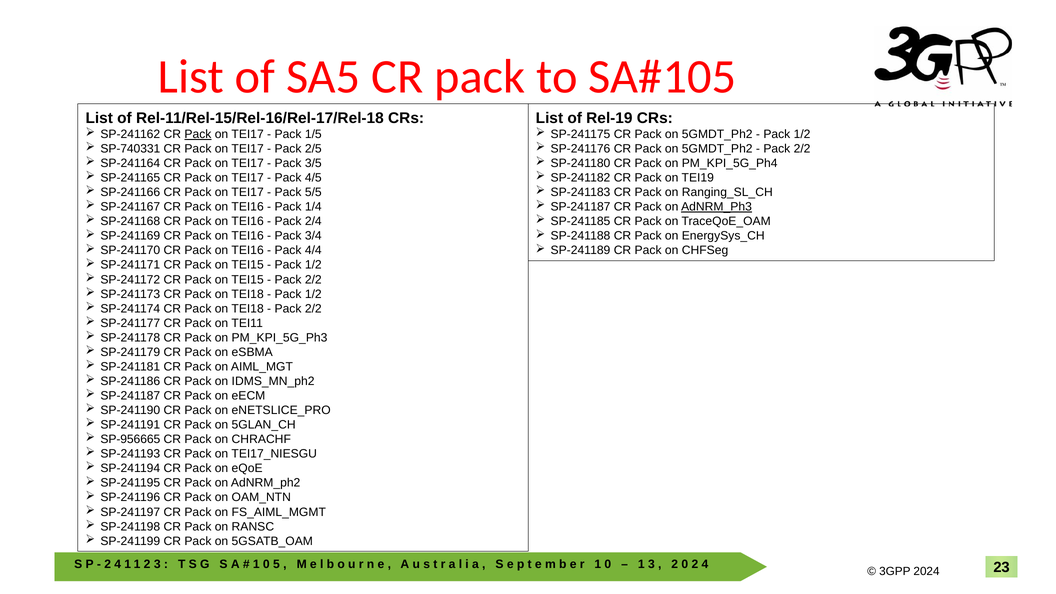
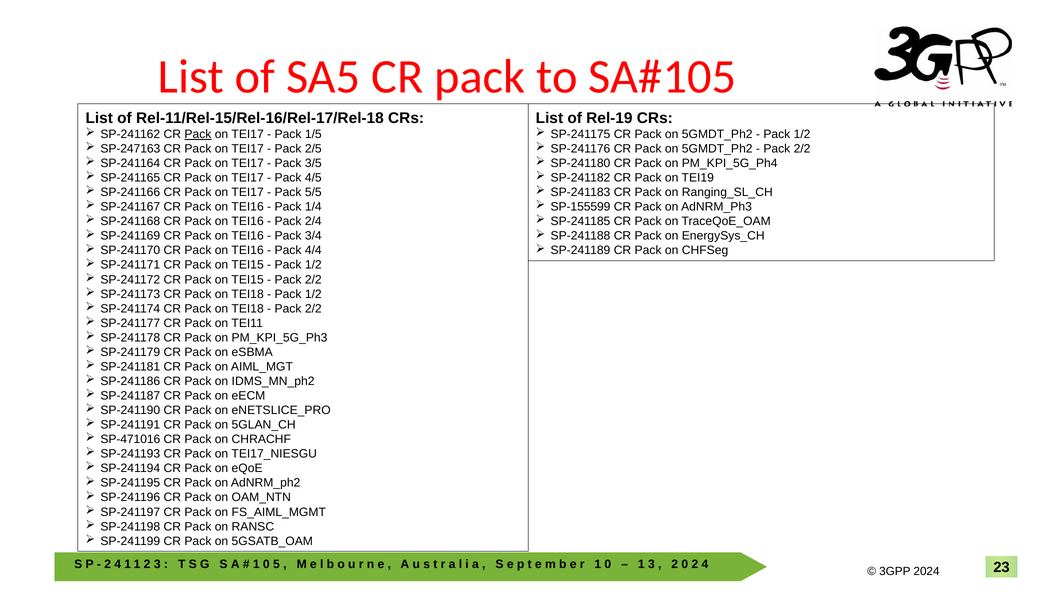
SP-740331: SP-740331 -> SP-247163
SP-241187 at (581, 207): SP-241187 -> SP-155599
AdNRM_Ph3 underline: present -> none
SP-956665: SP-956665 -> SP-471016
